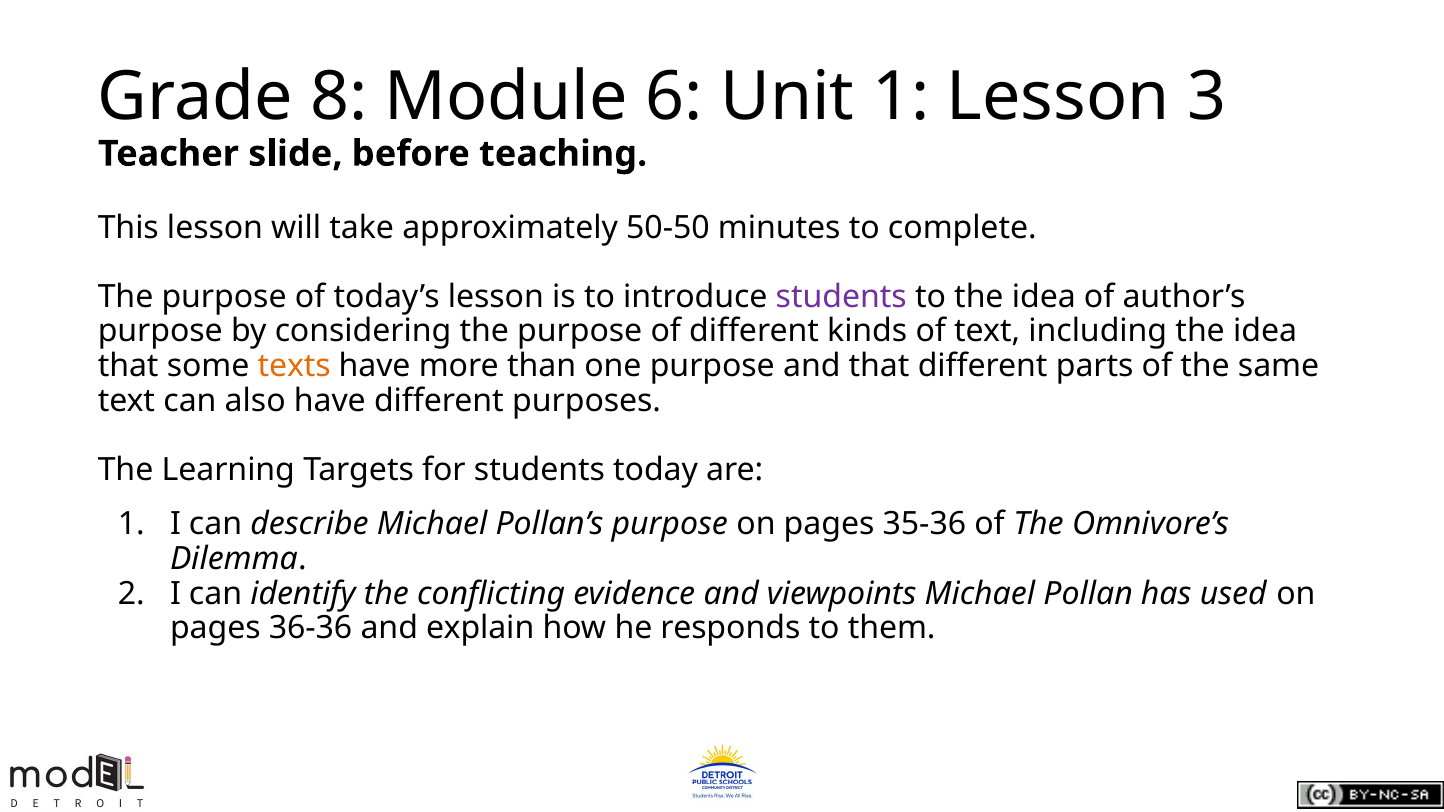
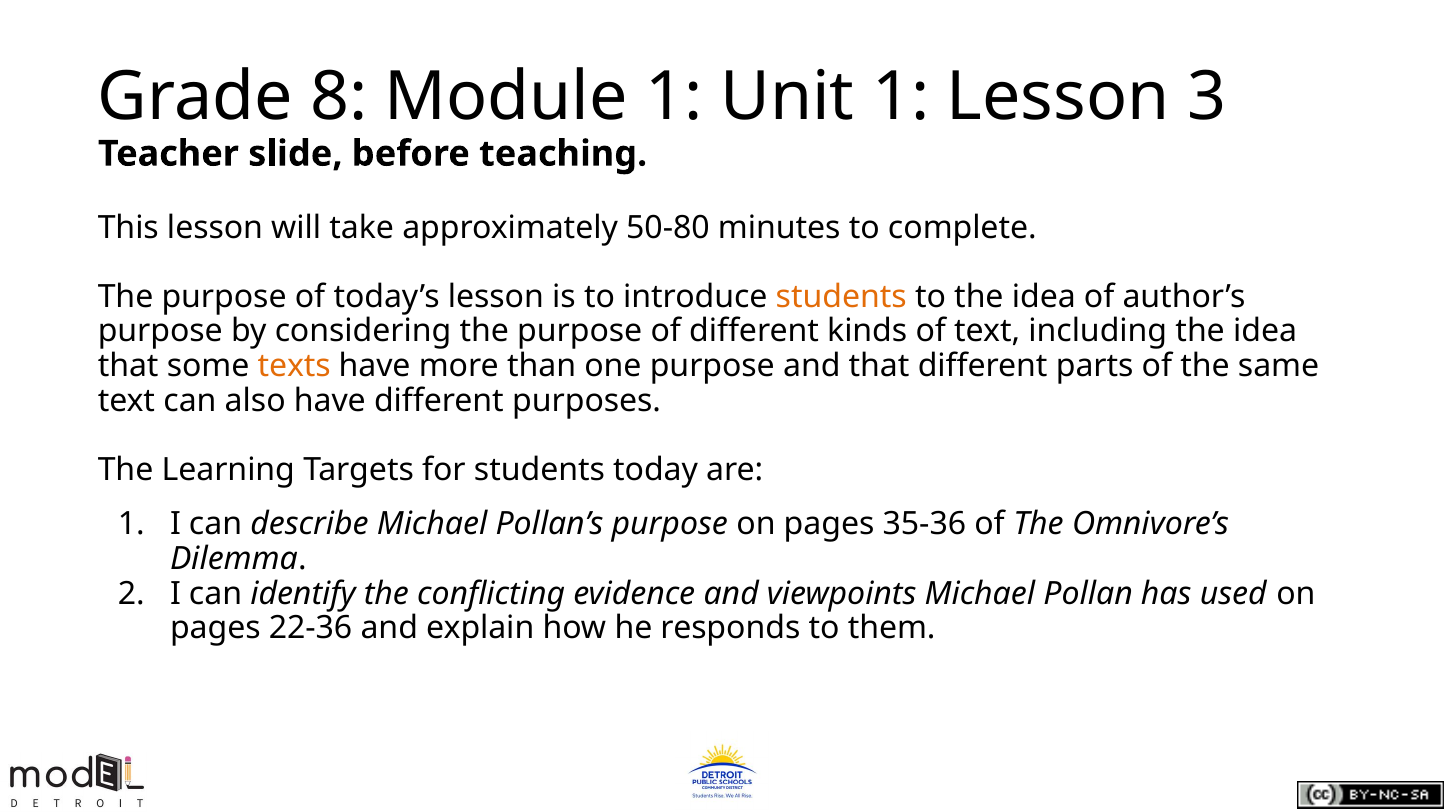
Module 6: 6 -> 1
50-50: 50-50 -> 50-80
students at (841, 297) colour: purple -> orange
36-36: 36-36 -> 22-36
